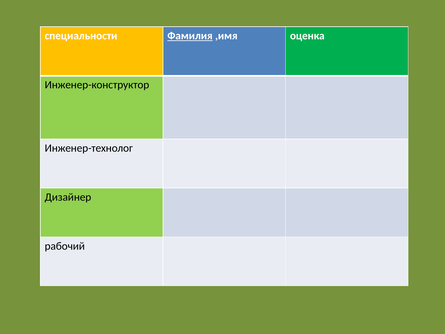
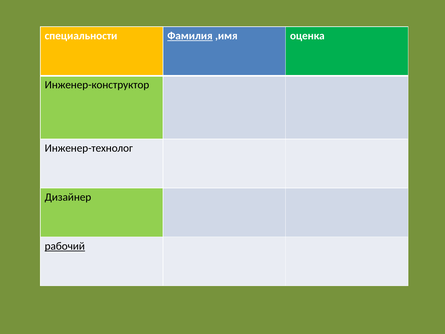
рабочий underline: none -> present
